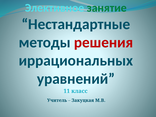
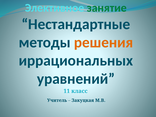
решения colour: red -> orange
